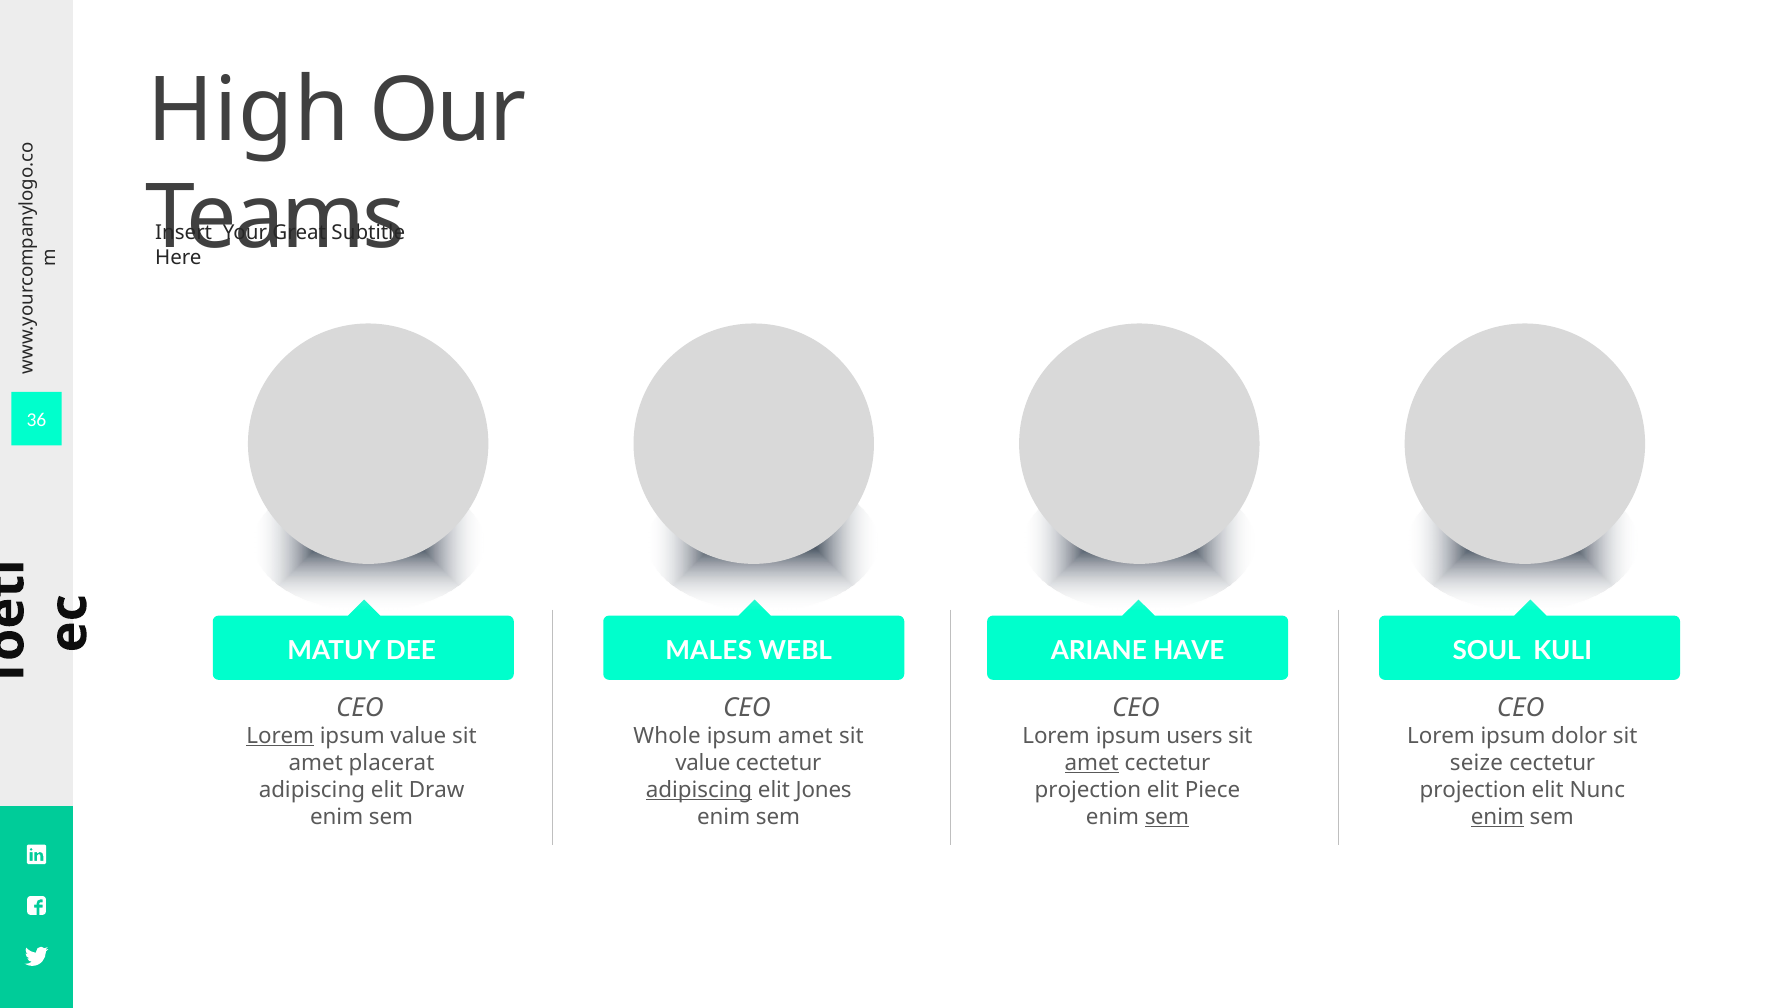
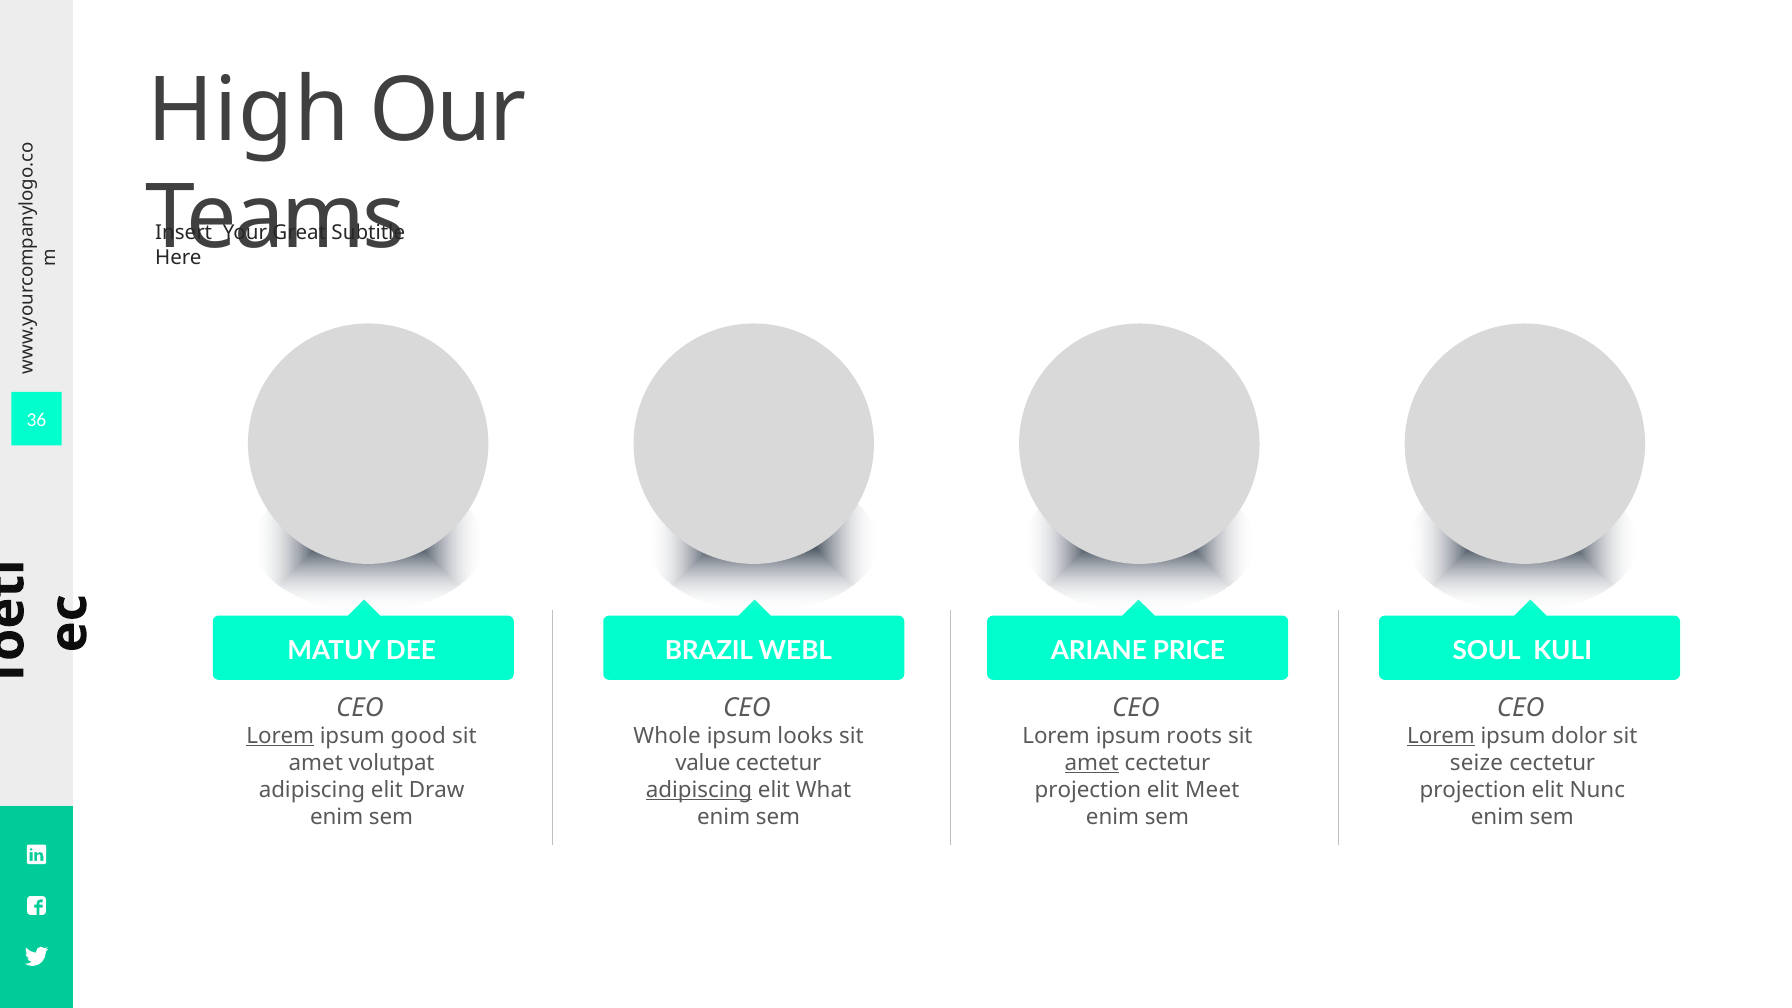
MALES: MALES -> BRAZIL
HAVE: HAVE -> PRICE
ipsum value: value -> good
ipsum amet: amet -> looks
users: users -> roots
Lorem at (1441, 736) underline: none -> present
placerat: placerat -> volutpat
Jones: Jones -> What
Piece: Piece -> Meet
sem at (1167, 817) underline: present -> none
enim at (1497, 817) underline: present -> none
